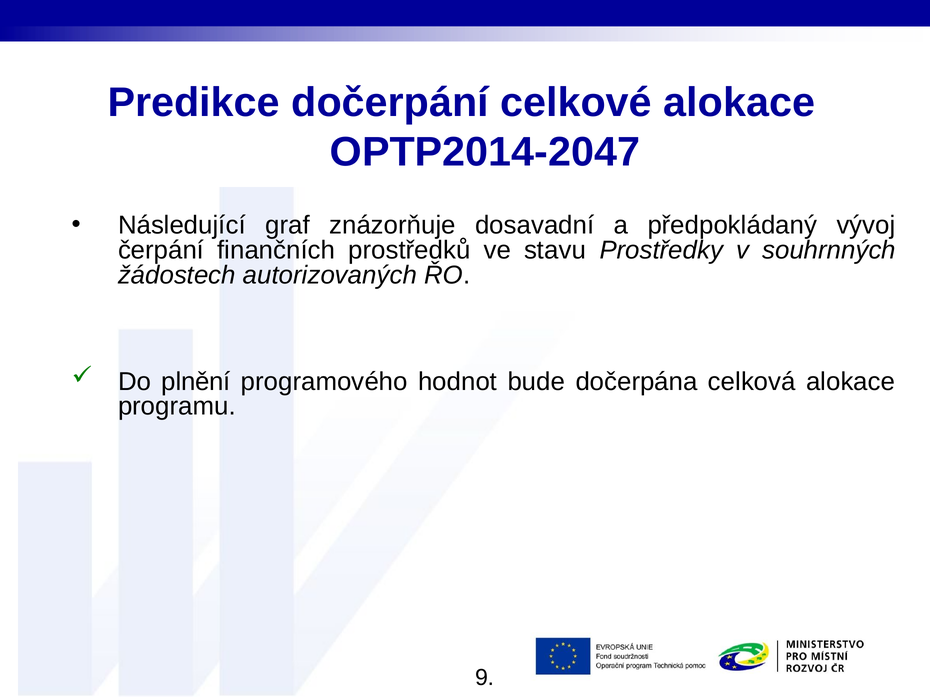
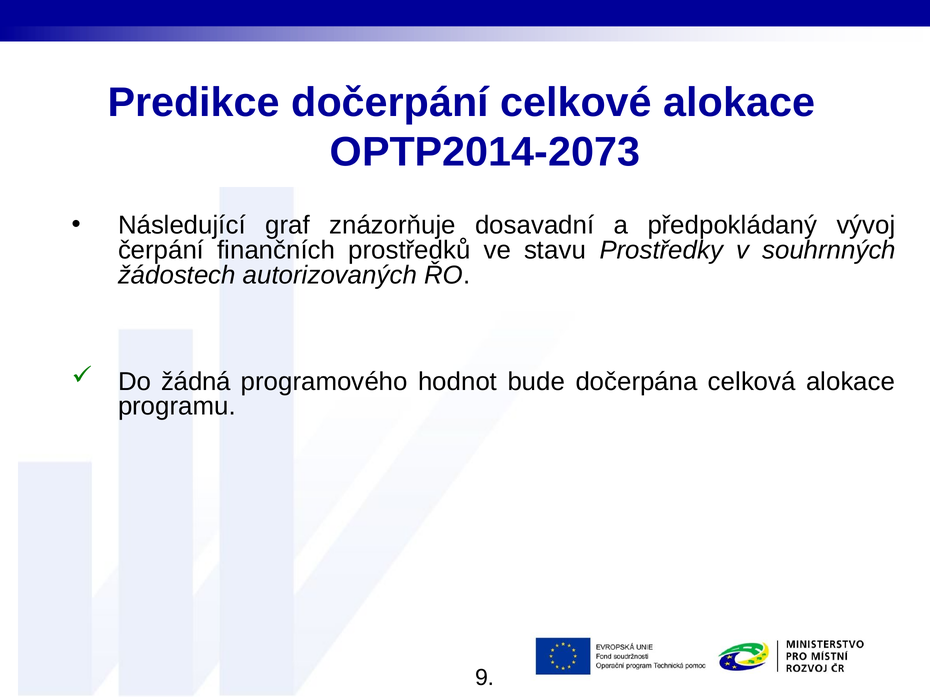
OPTP2014-2047: OPTP2014-2047 -> OPTP2014-2073
plnění: plnění -> žádná
